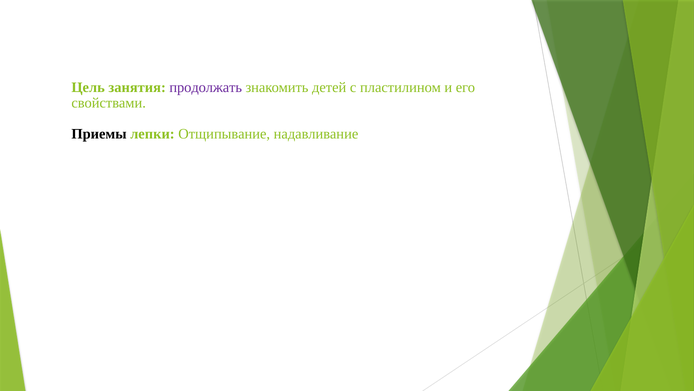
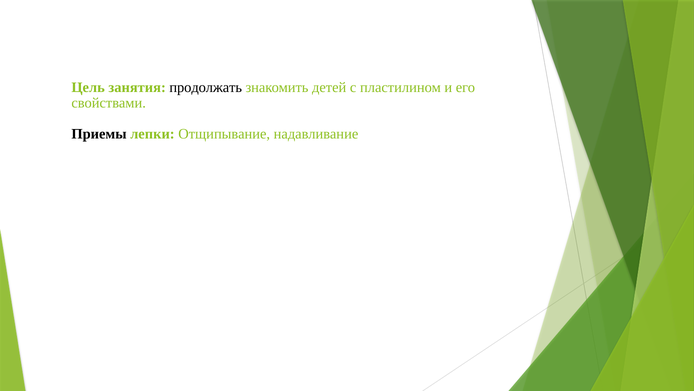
продолжать colour: purple -> black
